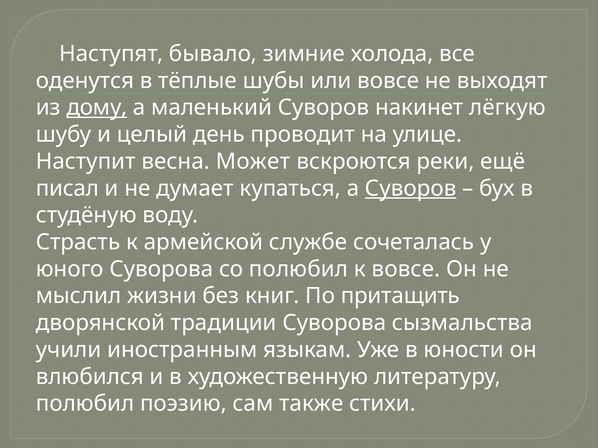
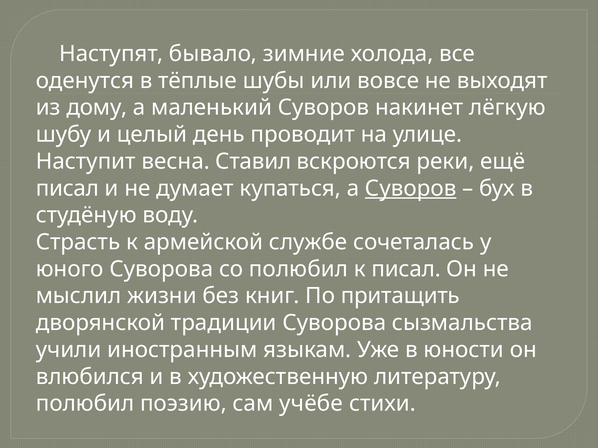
дому underline: present -> none
Может: Может -> Ставил
к вовсе: вовсе -> писал
также: также -> учёбе
